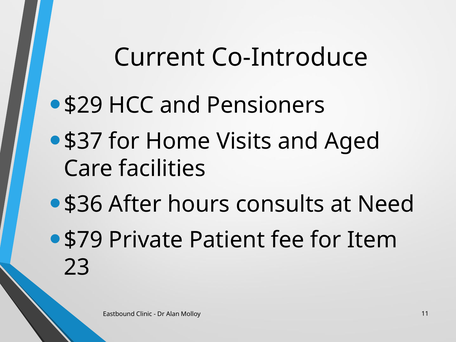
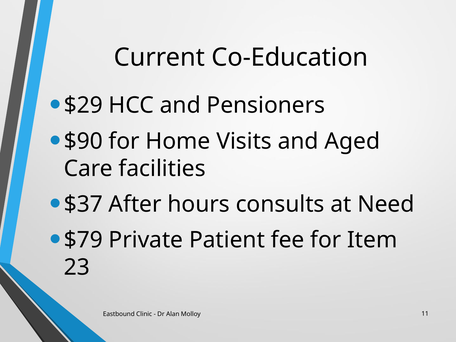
Co-Introduce: Co-Introduce -> Co-Education
$37: $37 -> $90
$36: $36 -> $37
